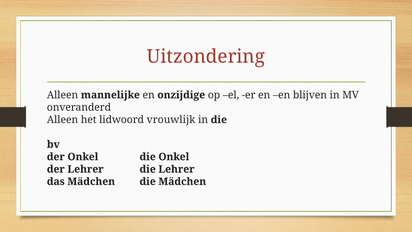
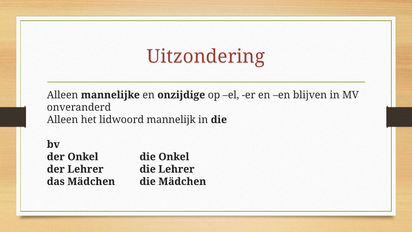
vrouwlijk: vrouwlijk -> mannelijk
